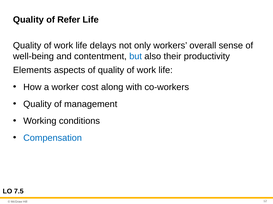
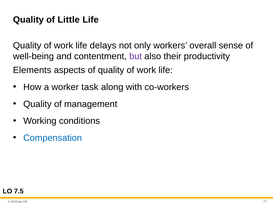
Refer: Refer -> Little
but colour: blue -> purple
cost: cost -> task
